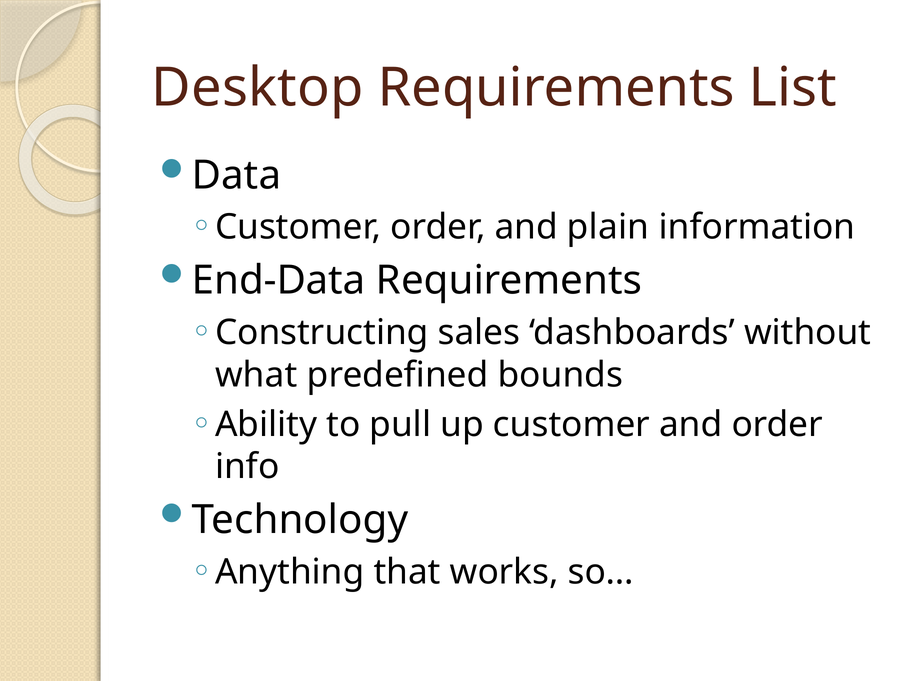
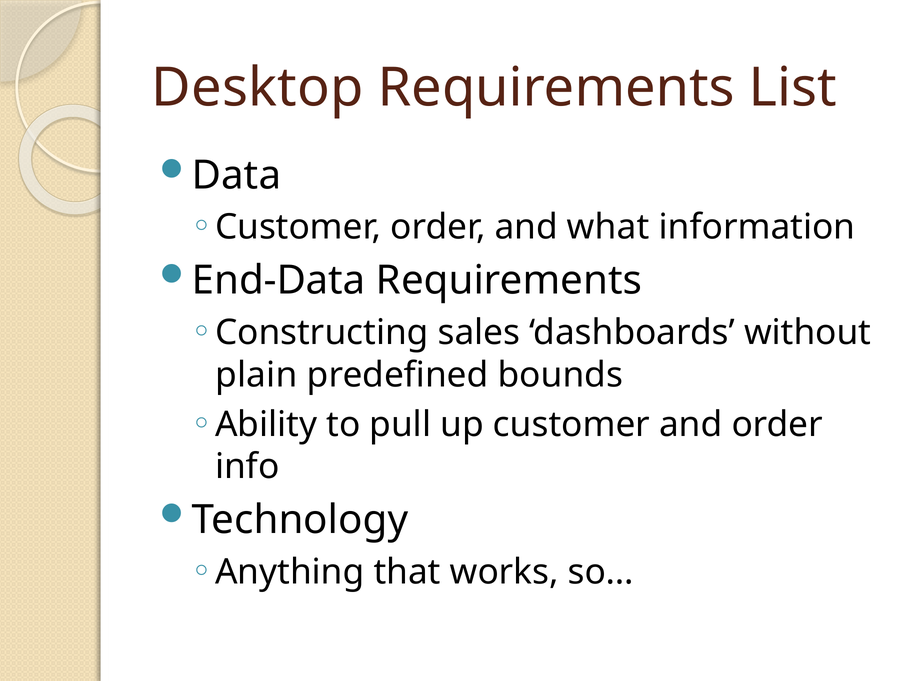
plain: plain -> what
what: what -> plain
